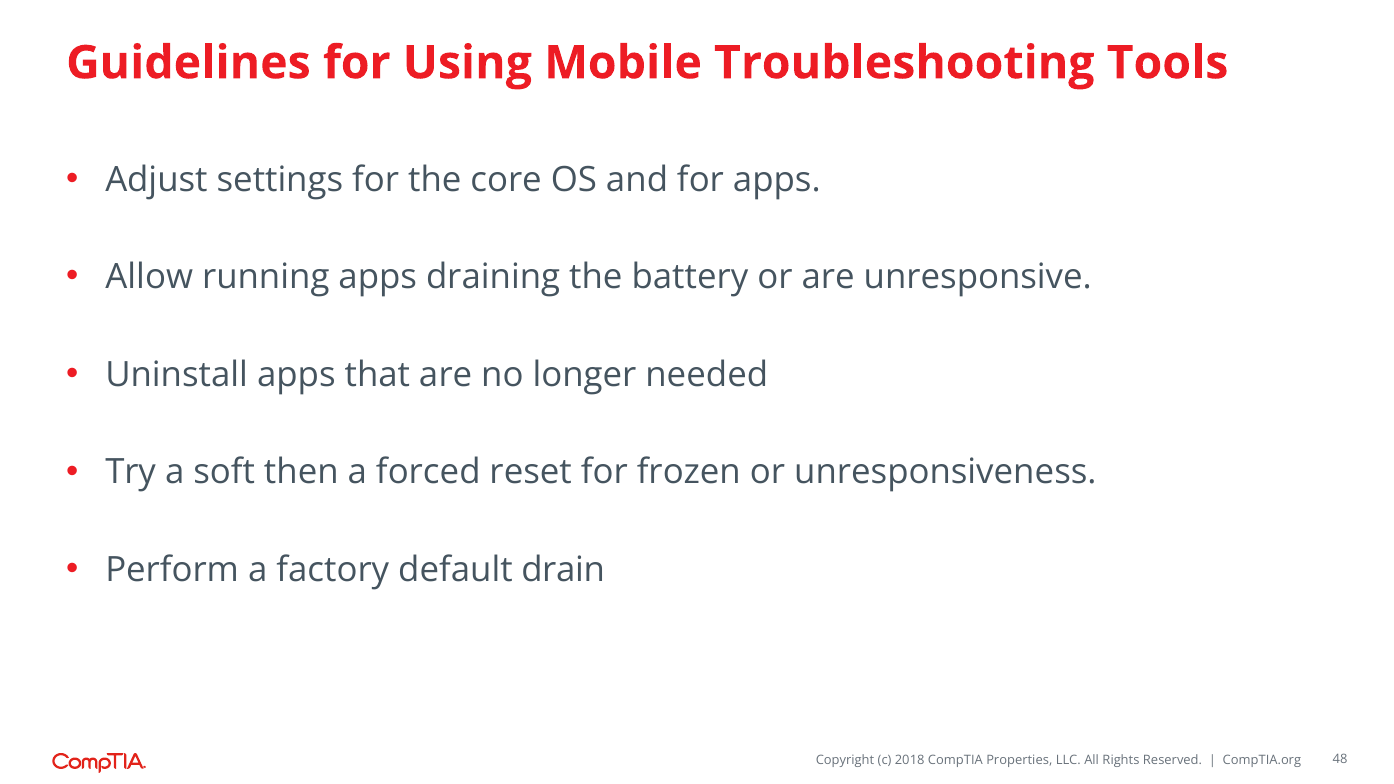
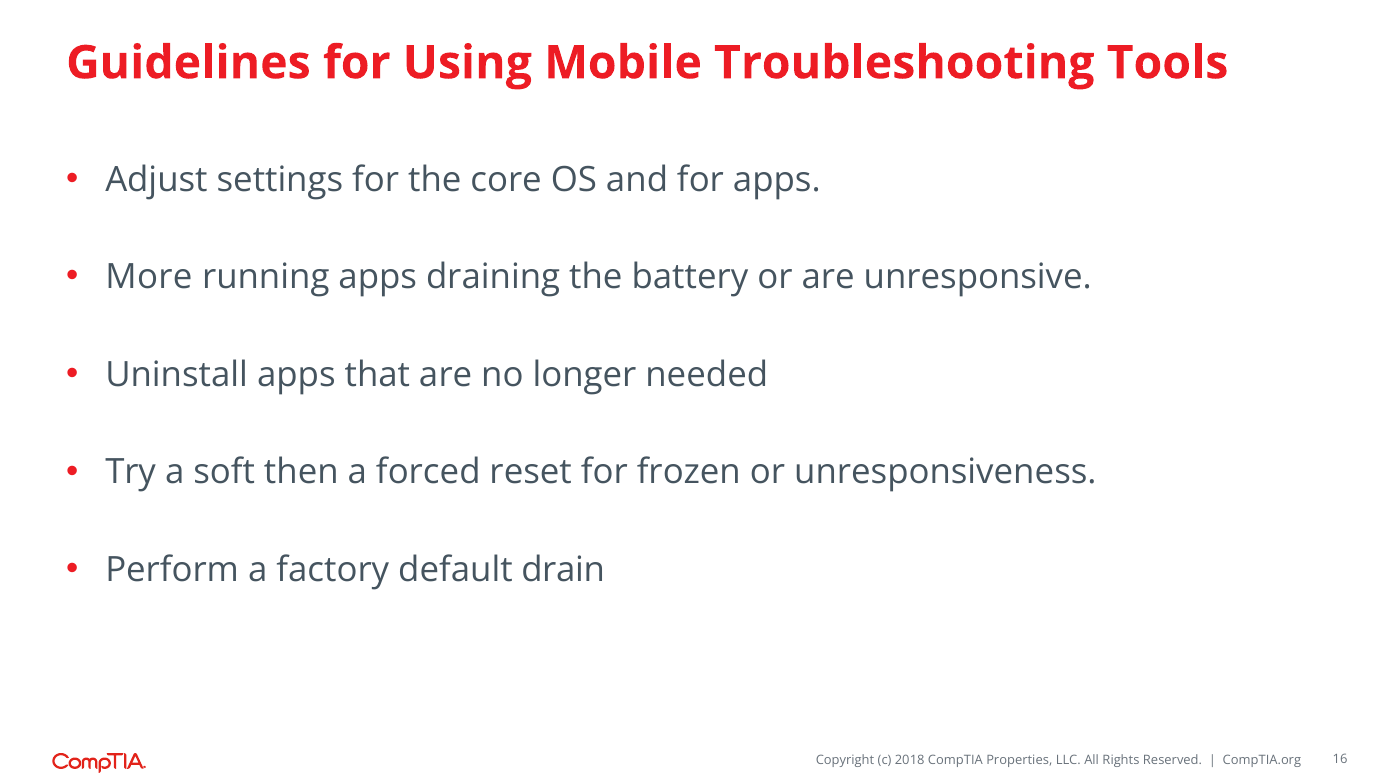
Allow: Allow -> More
48: 48 -> 16
